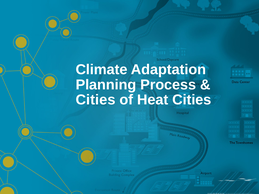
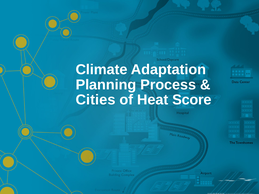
Heat Cities: Cities -> Score
